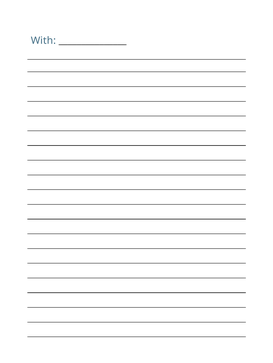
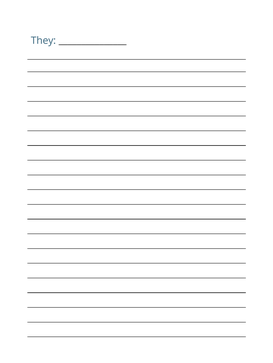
With: With -> They
